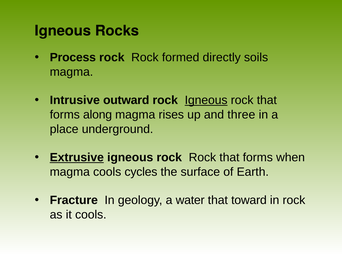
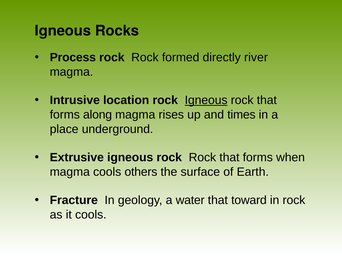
soils: soils -> river
outward: outward -> location
three: three -> times
Extrusive underline: present -> none
cycles: cycles -> others
